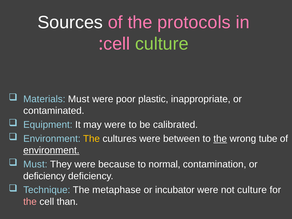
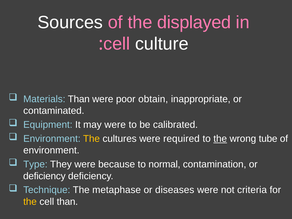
protocols: protocols -> displayed
culture at (162, 44) colour: light green -> white
Materials Must: Must -> Than
plastic: plastic -> obtain
between: between -> required
environment at (51, 150) underline: present -> none
Must at (35, 164): Must -> Type
incubator: incubator -> diseases
not culture: culture -> criteria
the at (30, 202) colour: pink -> yellow
